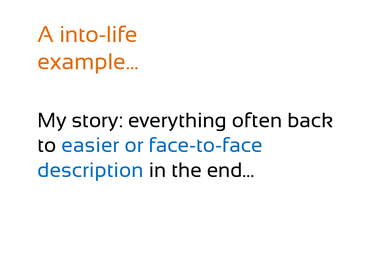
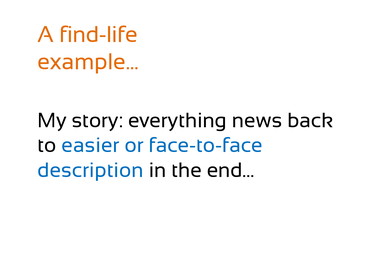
into-life: into-life -> find-life
often: often -> news
